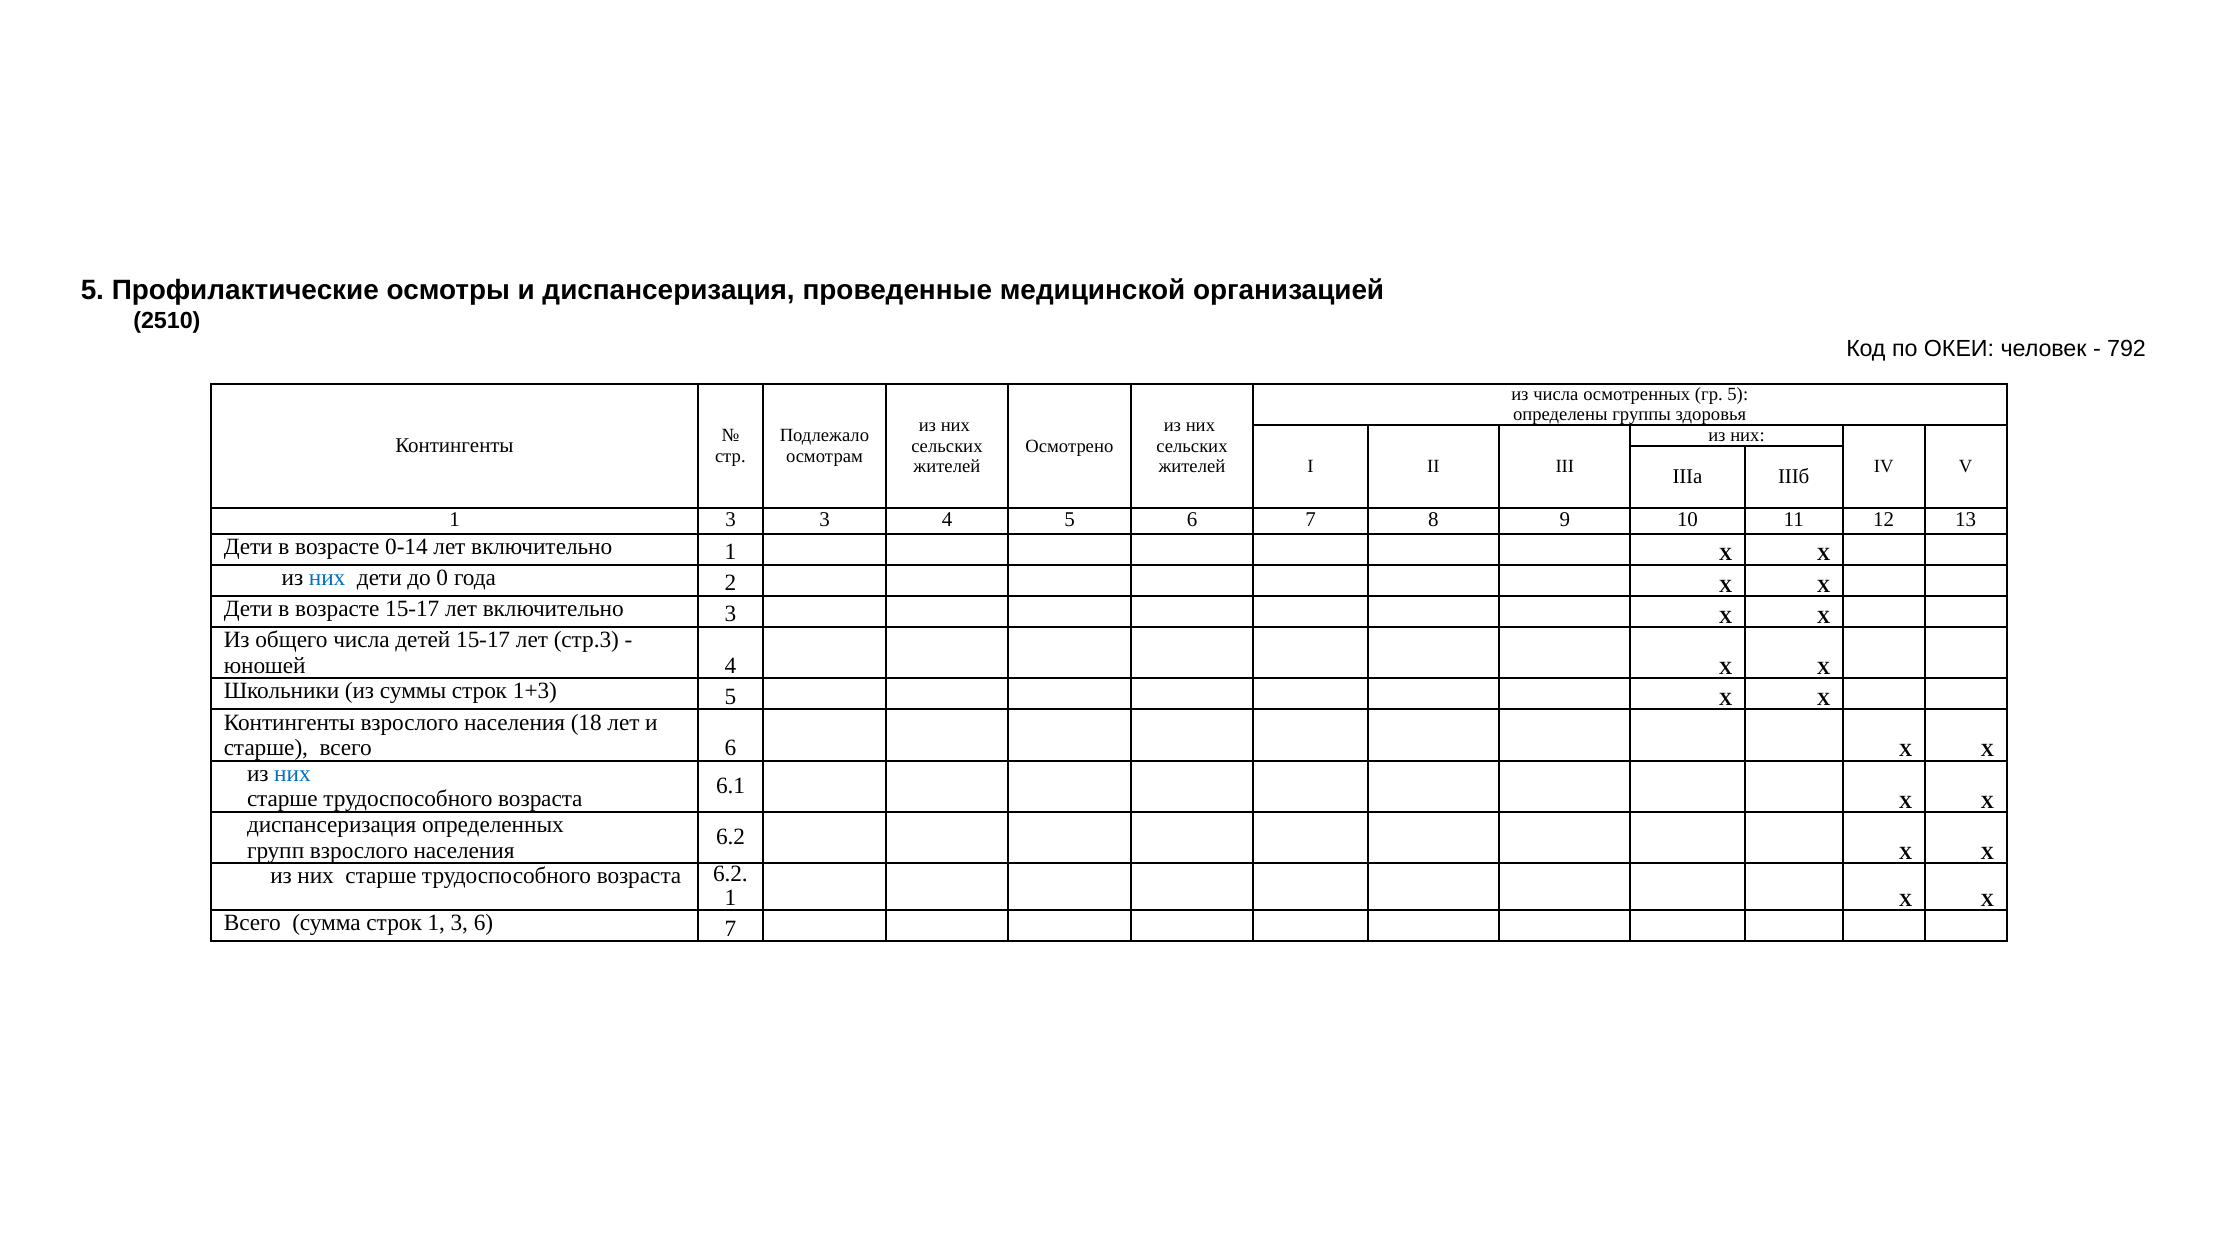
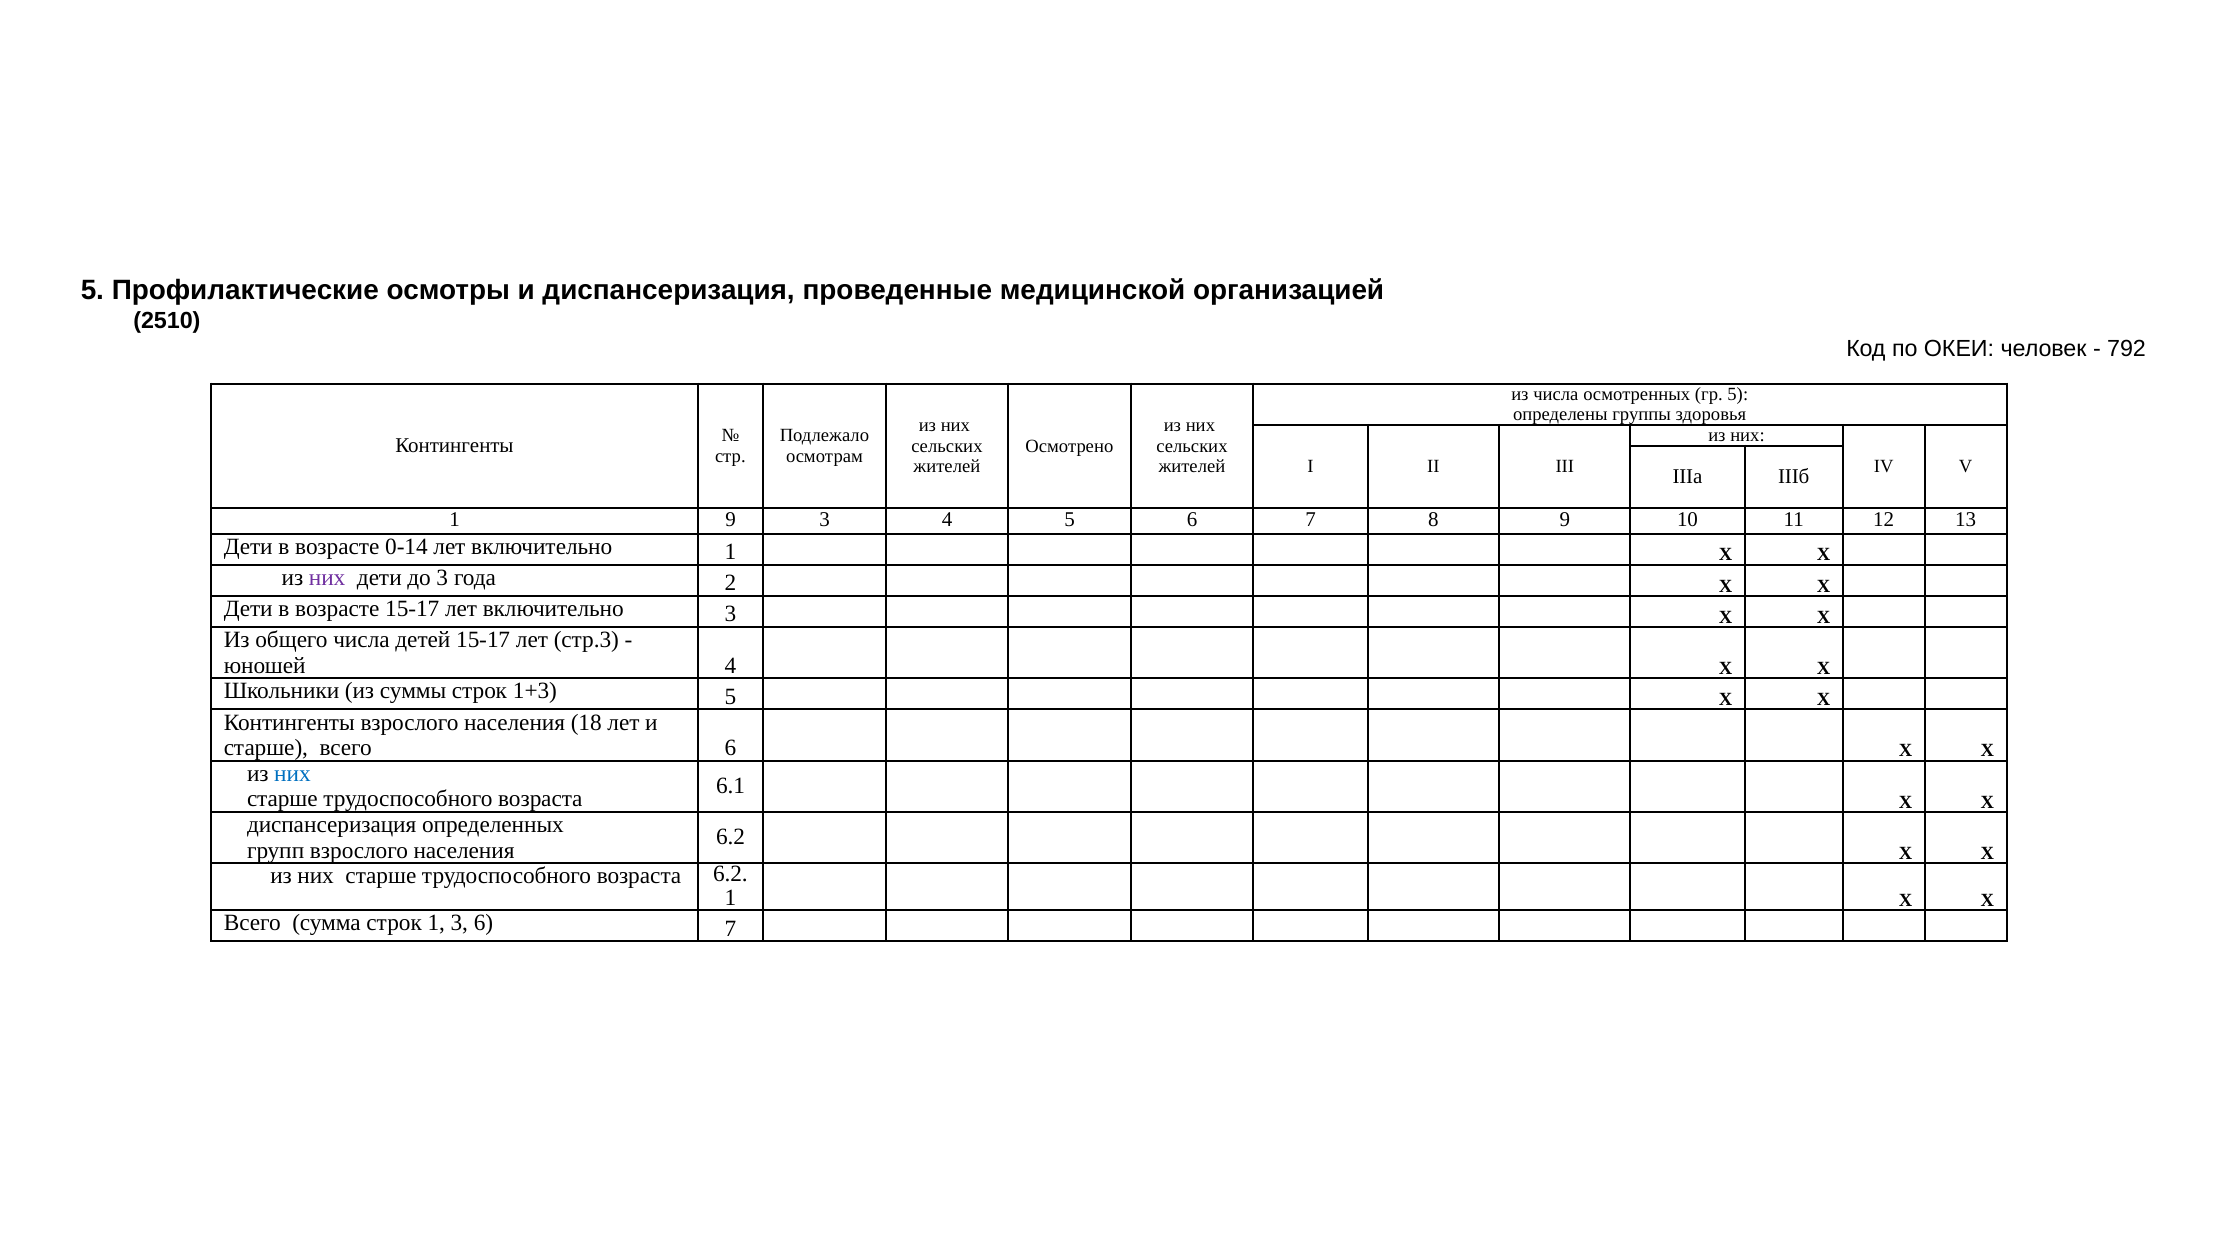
3 at (731, 519): 3 -> 9
них at (327, 578) colour: blue -> purple
до 0: 0 -> 3
